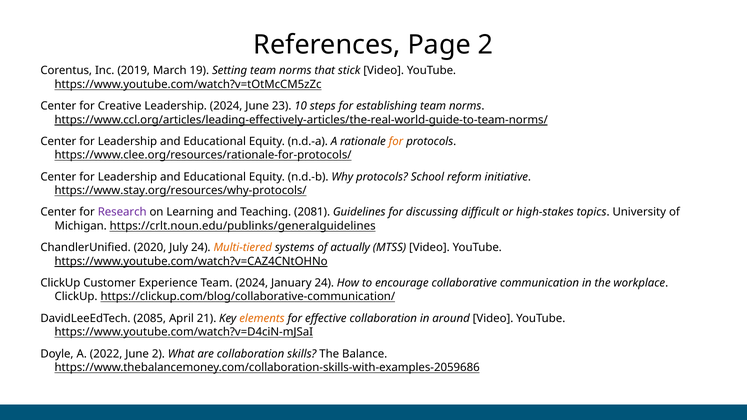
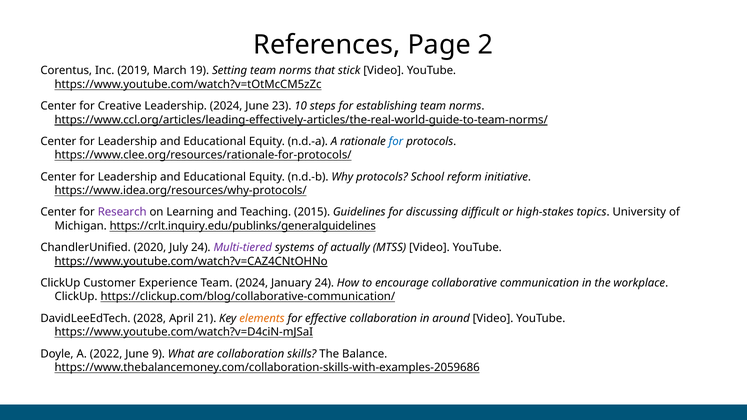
for at (396, 142) colour: orange -> blue
https://www.stay.org/resources/why-protocols/: https://www.stay.org/resources/why-protocols/ -> https://www.idea.org/resources/why-protocols/
2081: 2081 -> 2015
https://crlt.noun.edu/publinks/generalguidelines: https://crlt.noun.edu/publinks/generalguidelines -> https://crlt.inquiry.edu/publinks/generalguidelines
Multi-tiered colour: orange -> purple
2085: 2085 -> 2028
June 2: 2 -> 9
